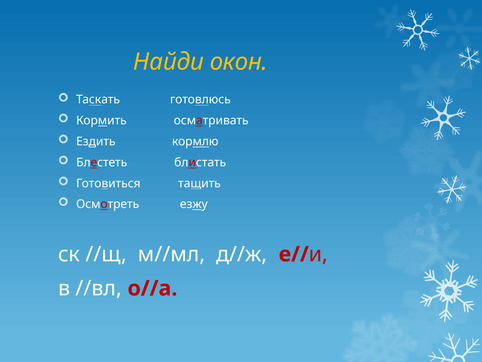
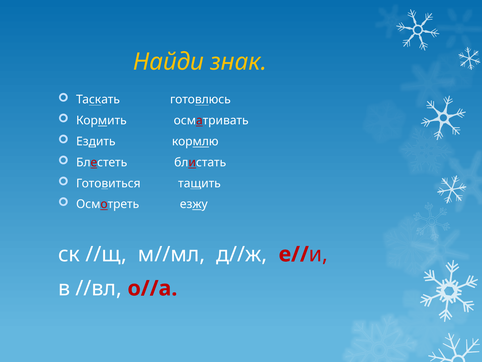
окон: окон -> знак
